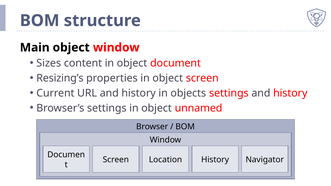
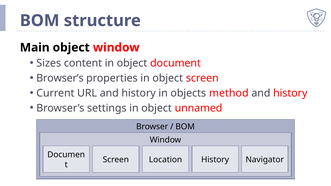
Resizing’s at (60, 78): Resizing’s -> Browser’s
objects settings: settings -> method
